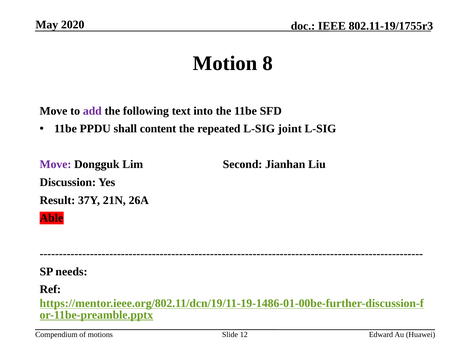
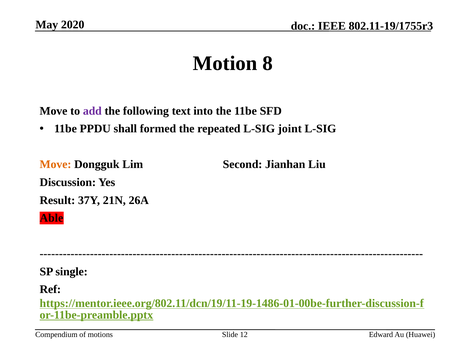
content: content -> formed
Move at (55, 165) colour: purple -> orange
needs: needs -> single
